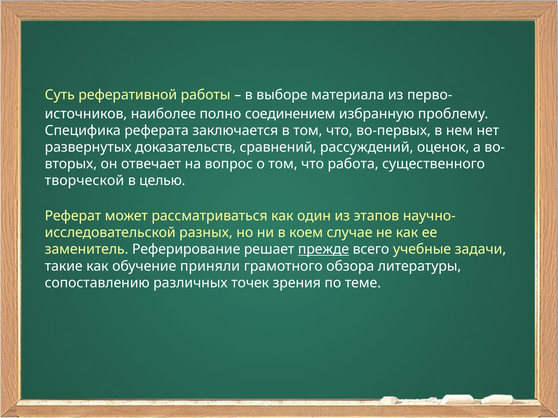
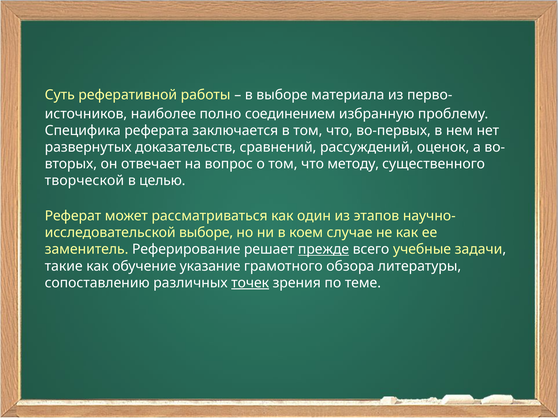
работа: работа -> методу
разных at (206, 233): разных -> выборе
приняли: приняли -> указание
точек underline: none -> present
